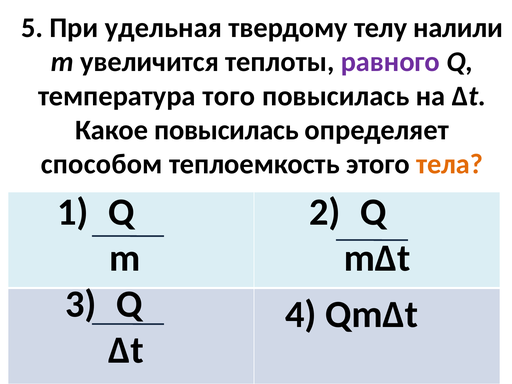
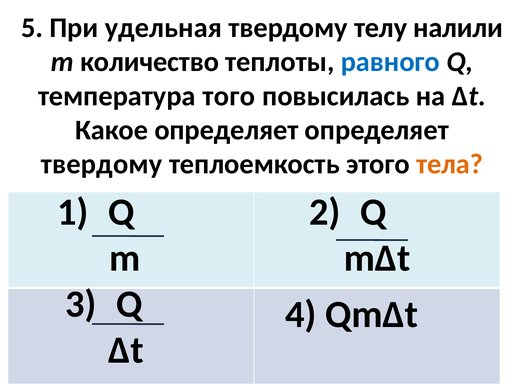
увеличится: увеличится -> количество
равного colour: purple -> blue
Какое повысилась: повысилась -> определяет
способом at (102, 164): способом -> твердому
